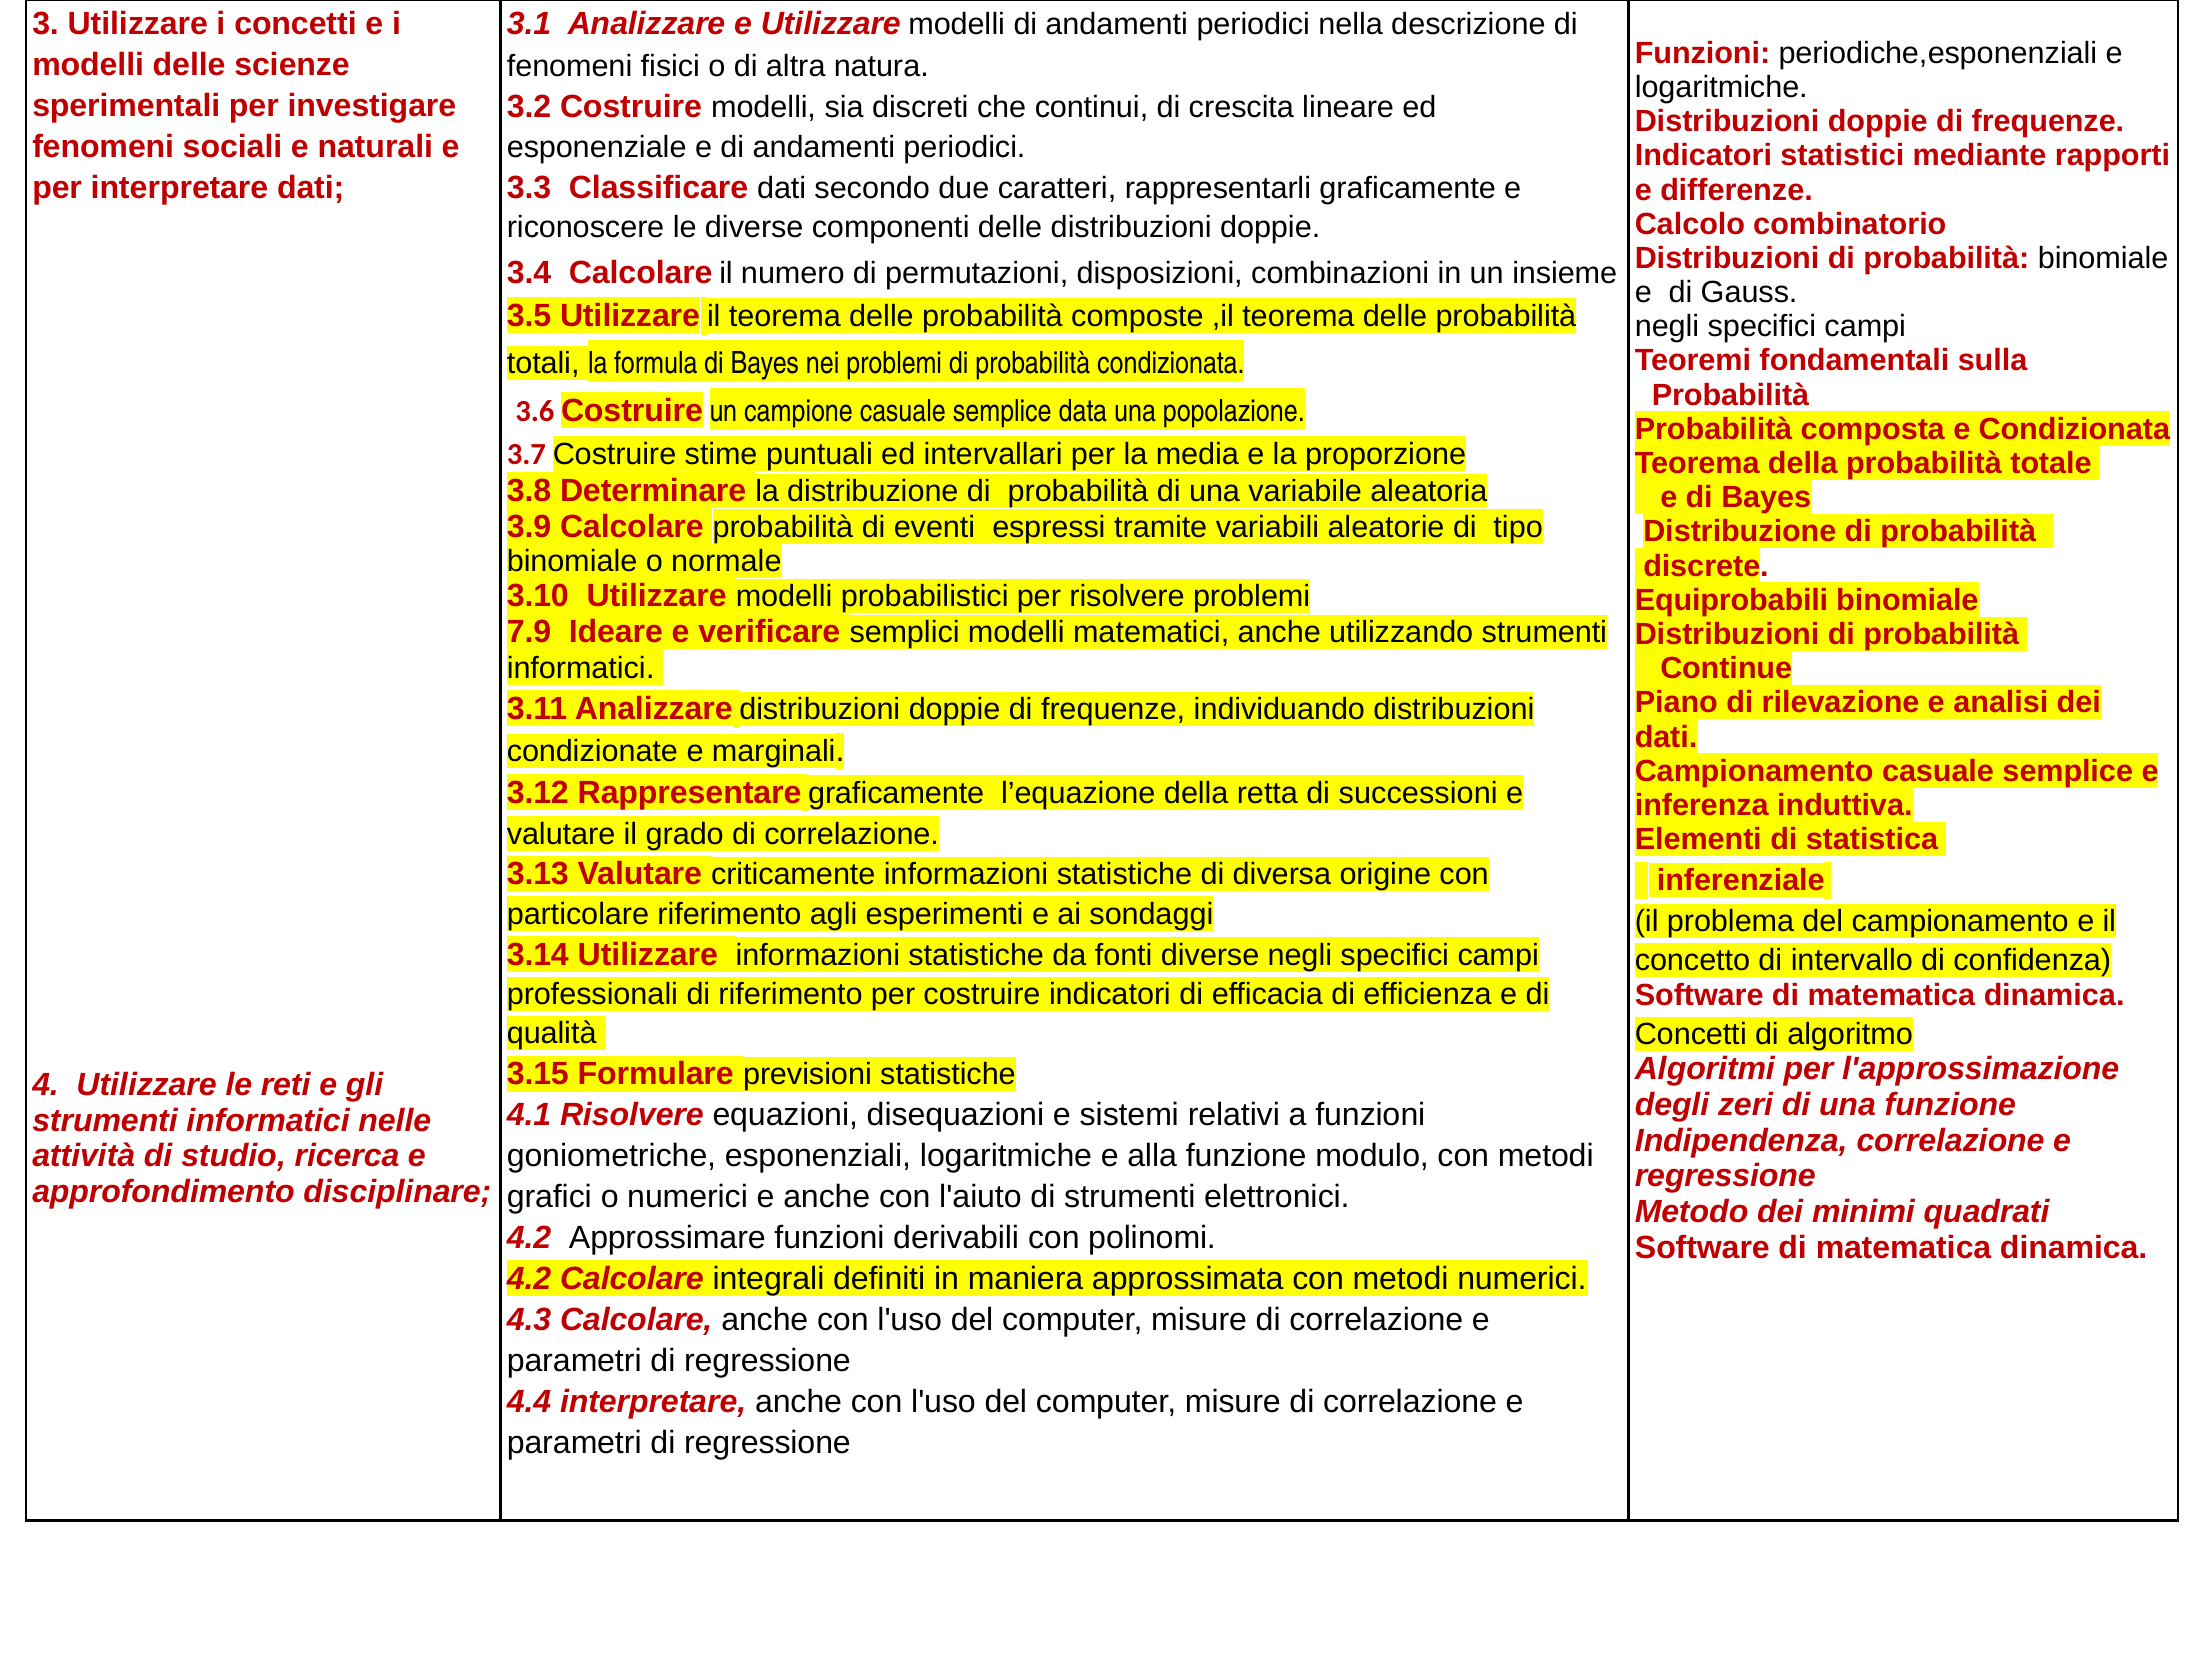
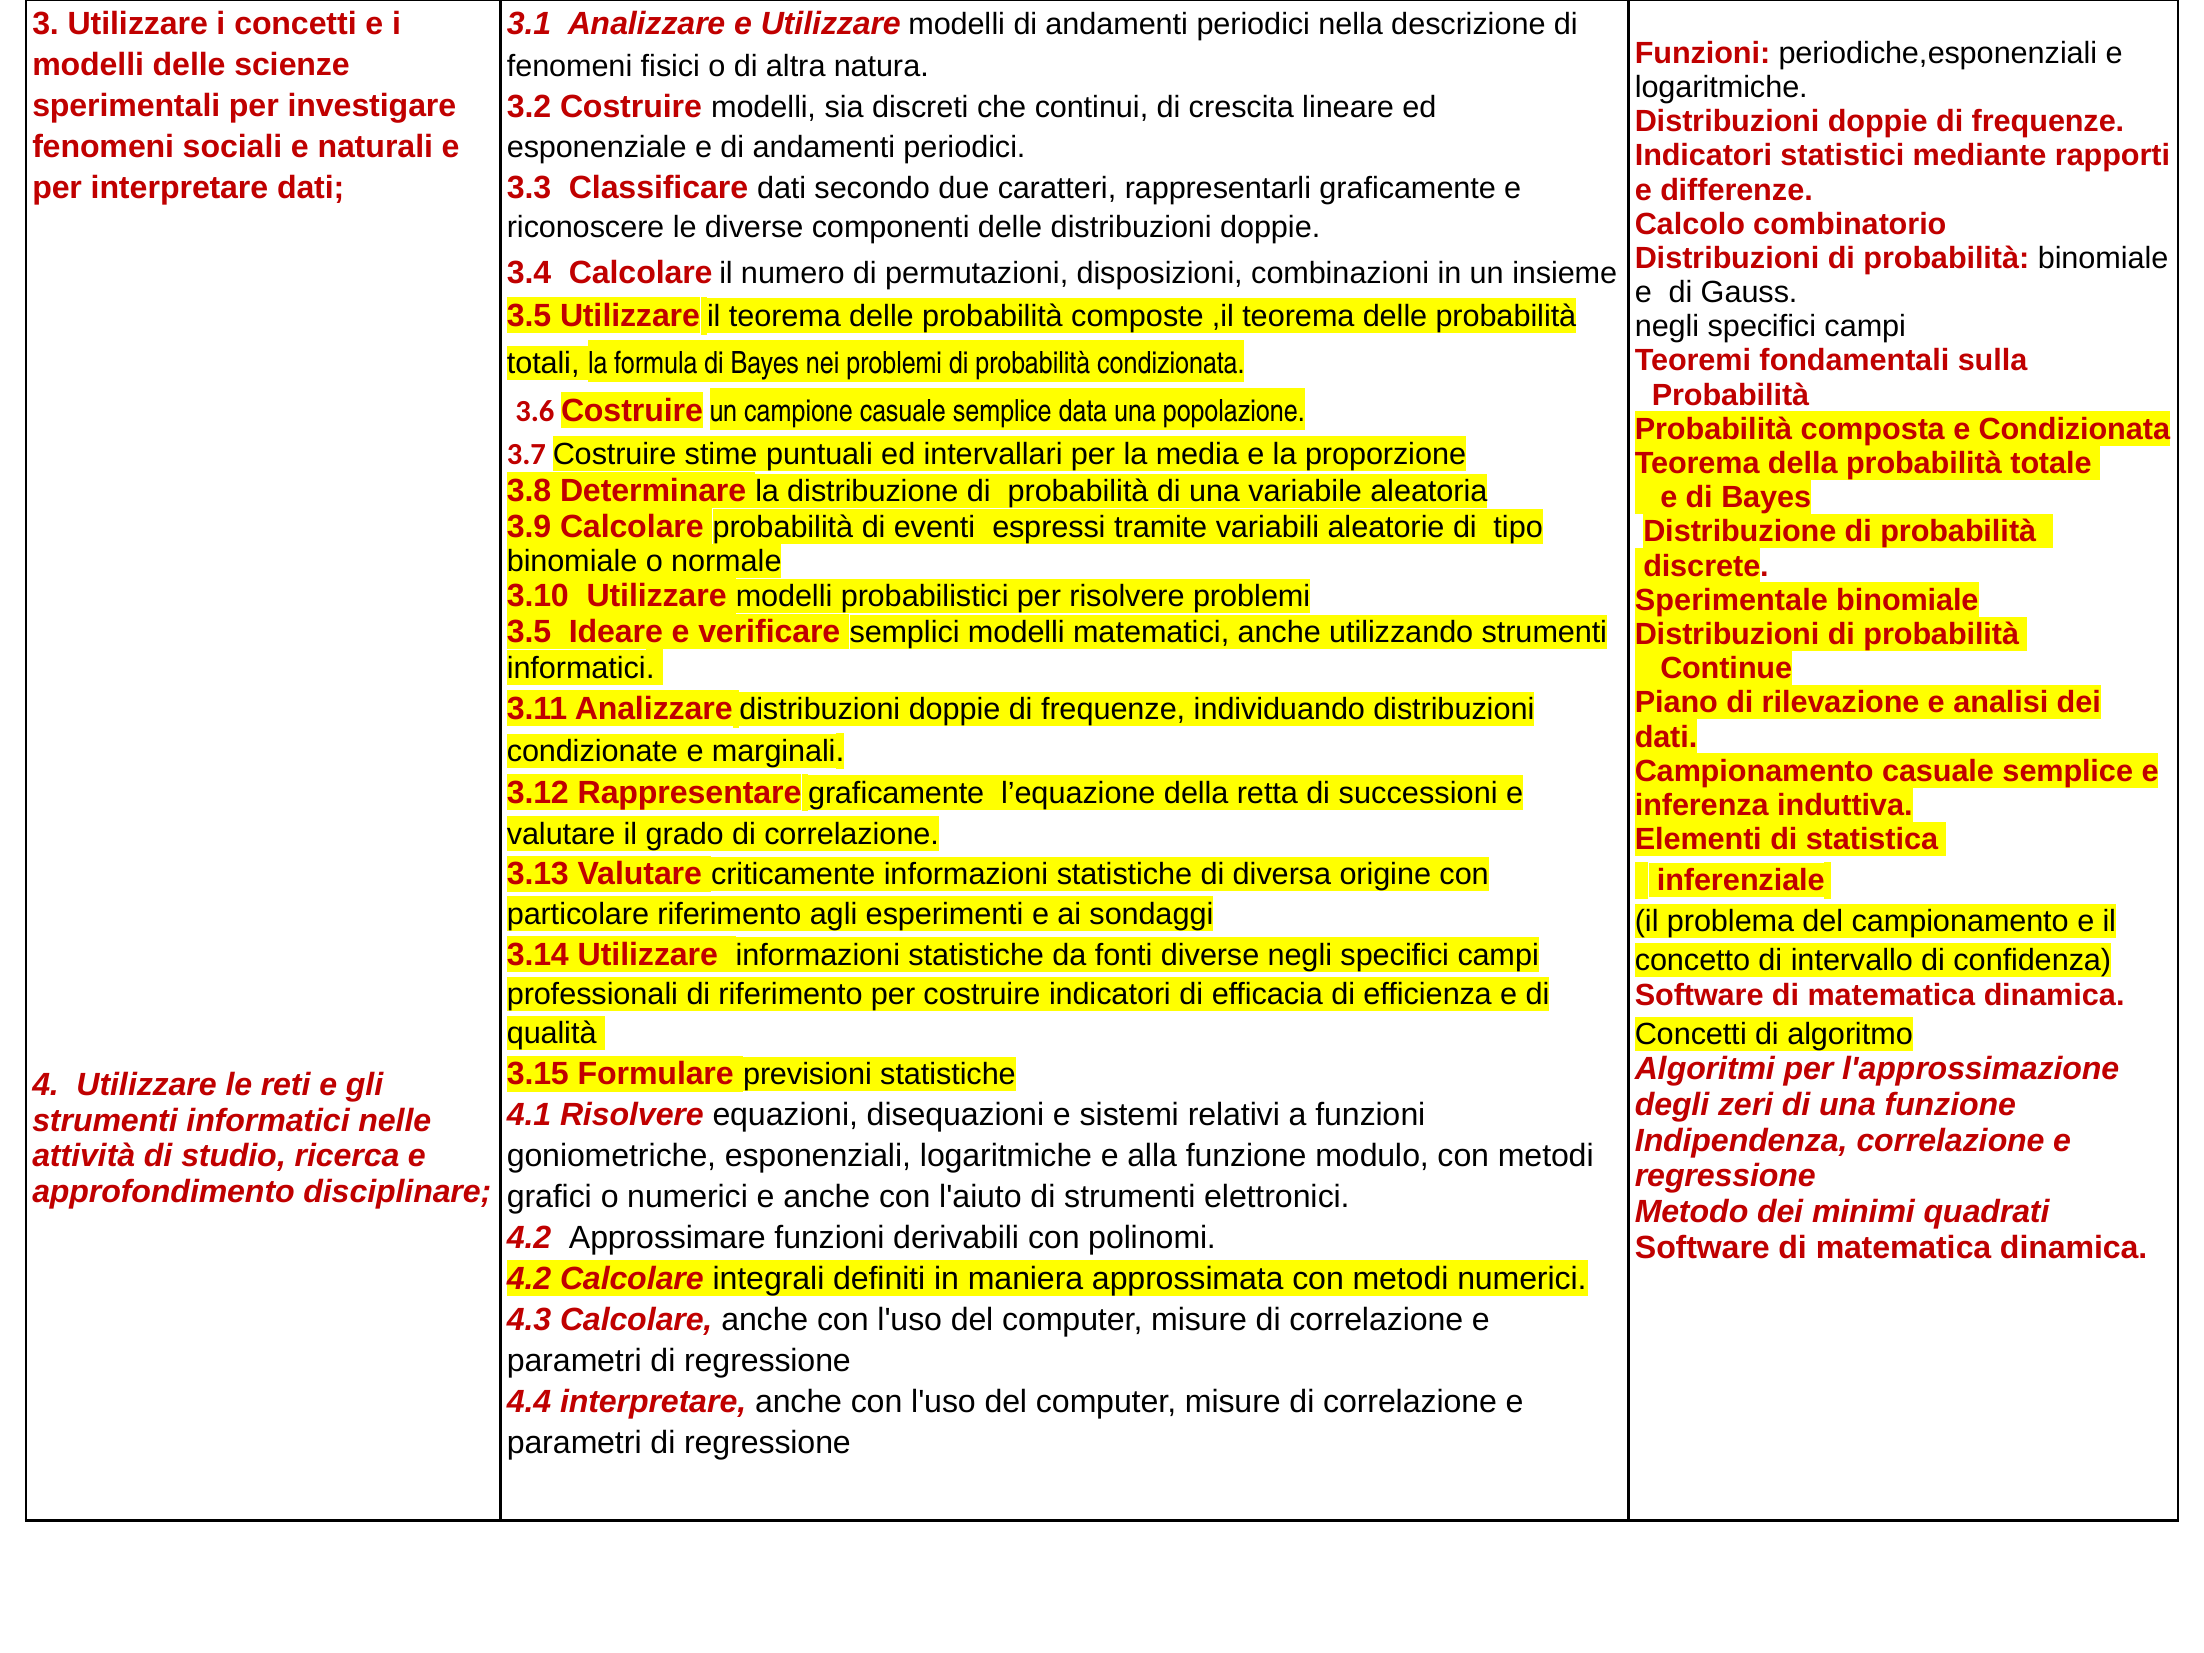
Equiprobabili: Equiprobabili -> Sperimentale
7.9 at (529, 632): 7.9 -> 3.5
